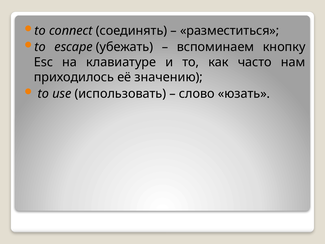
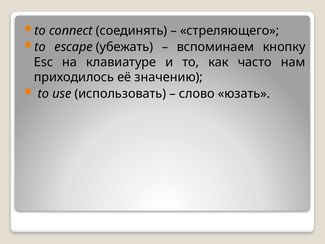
разместиться: разместиться -> стреляющего
